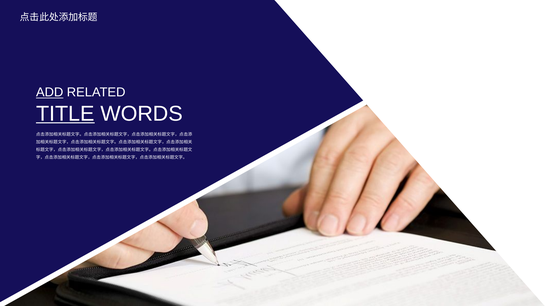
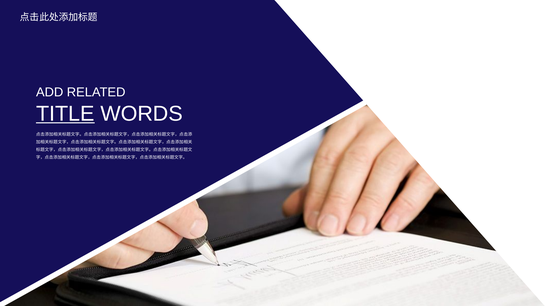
ADD underline: present -> none
